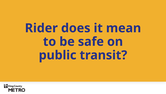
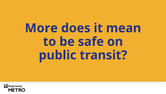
Rider: Rider -> More
